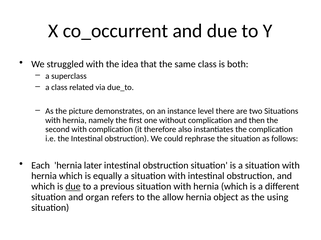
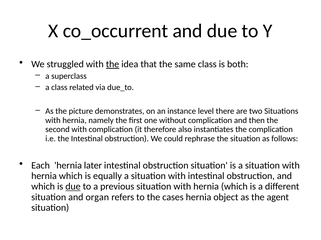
the at (113, 64) underline: none -> present
allow: allow -> cases
using: using -> agent
